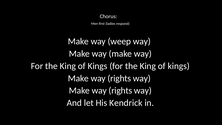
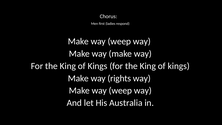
rights at (120, 91): rights -> weep
Kendrick: Kendrick -> Australia
